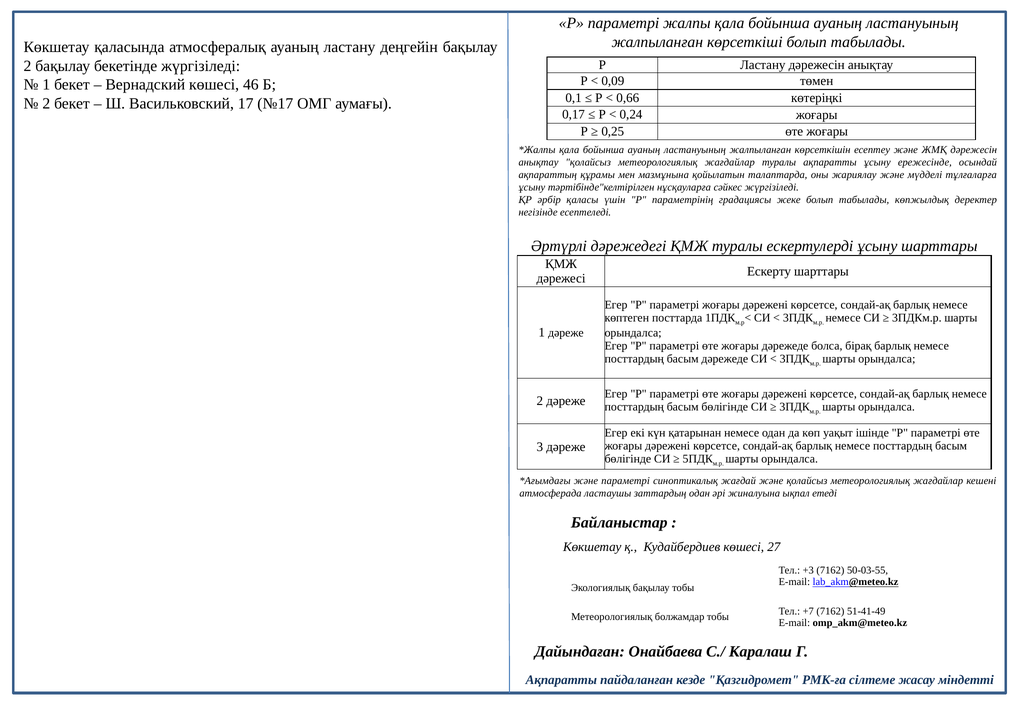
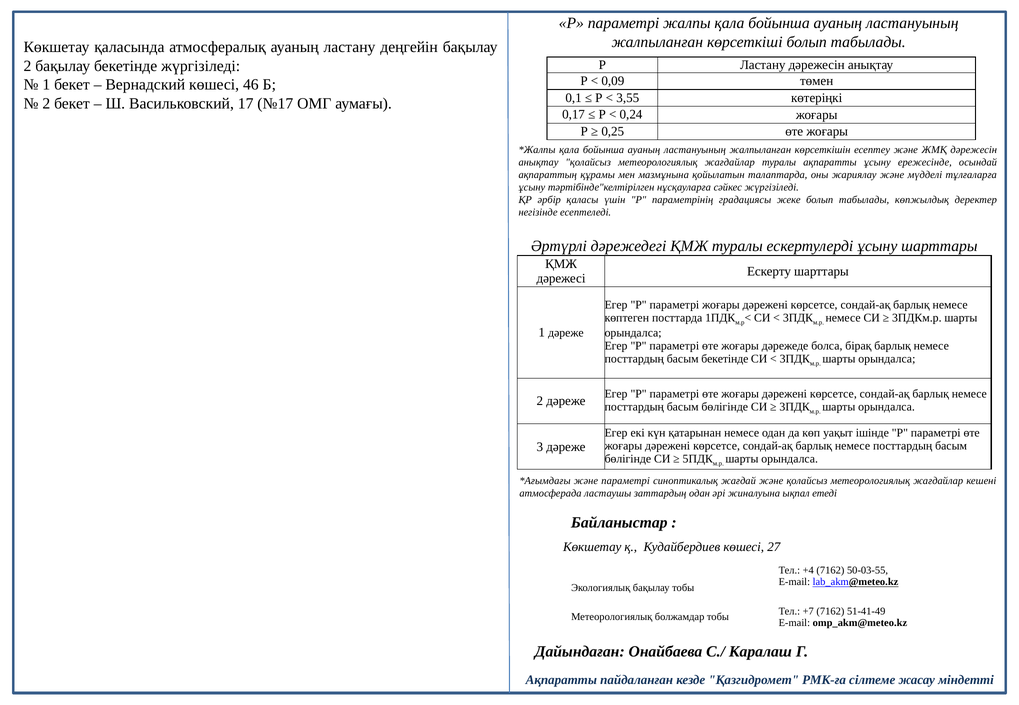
0,66: 0,66 -> 3,55
басым дәрежеде: дәрежеде -> бекетінде
+3: +3 -> +4
